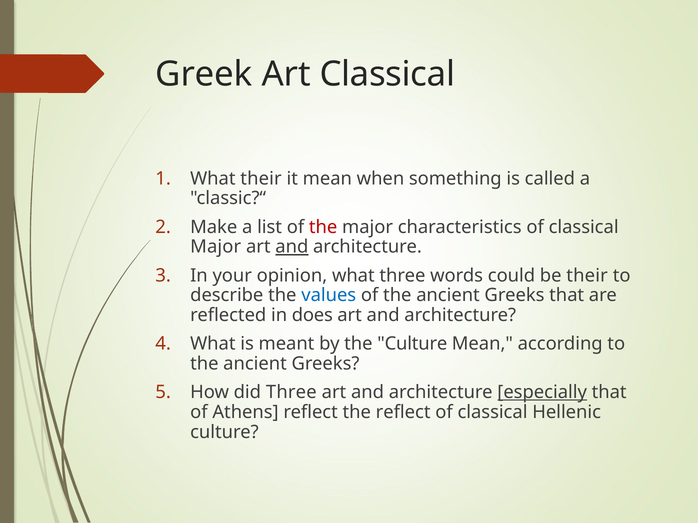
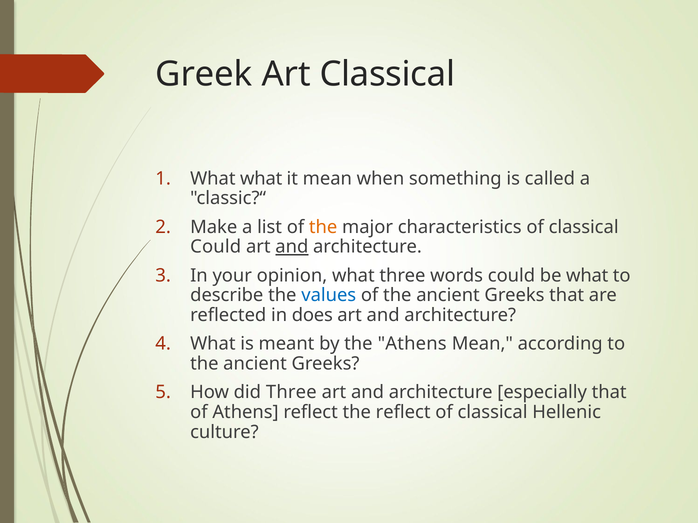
What their: their -> what
the at (323, 227) colour: red -> orange
Major at (216, 247): Major -> Could
be their: their -> what
the Culture: Culture -> Athens
especially underline: present -> none
